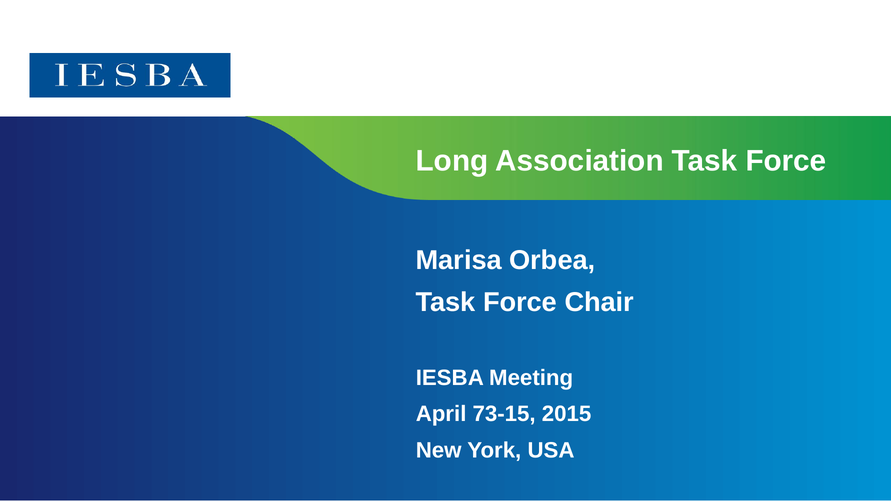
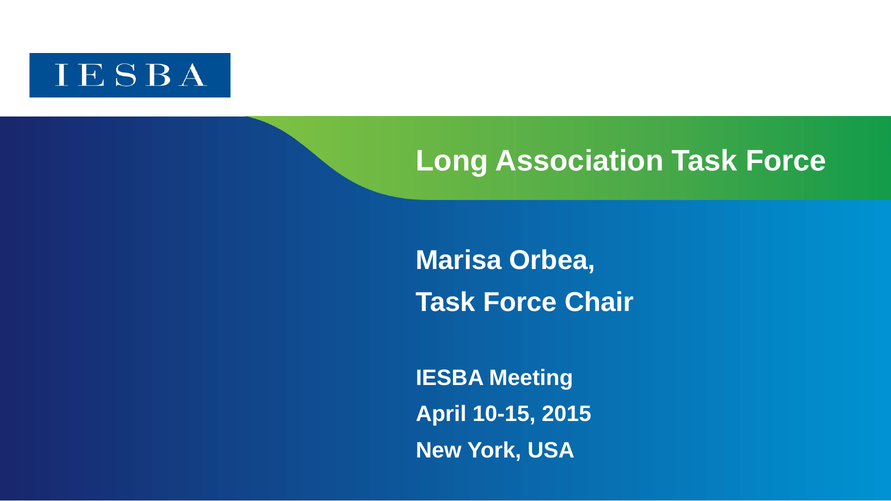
73-15: 73-15 -> 10-15
